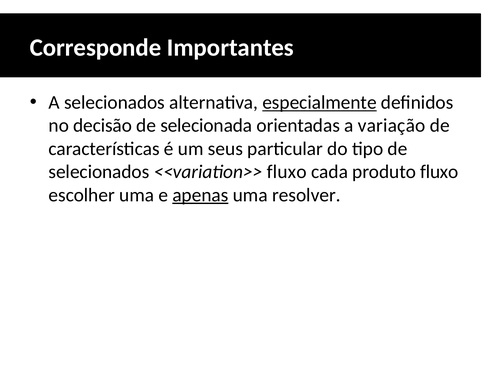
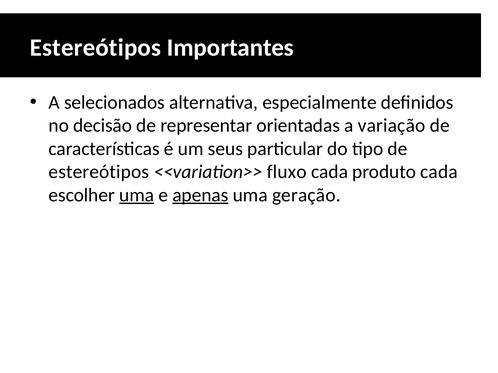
Corresponde at (96, 48): Corresponde -> Estereótipos
especialmente underline: present -> none
selecionada: selecionada -> representar
selecionados at (99, 172): selecionados -> estereótipos
produto fluxo: fluxo -> cada
uma at (137, 195) underline: none -> present
resolver: resolver -> geração
